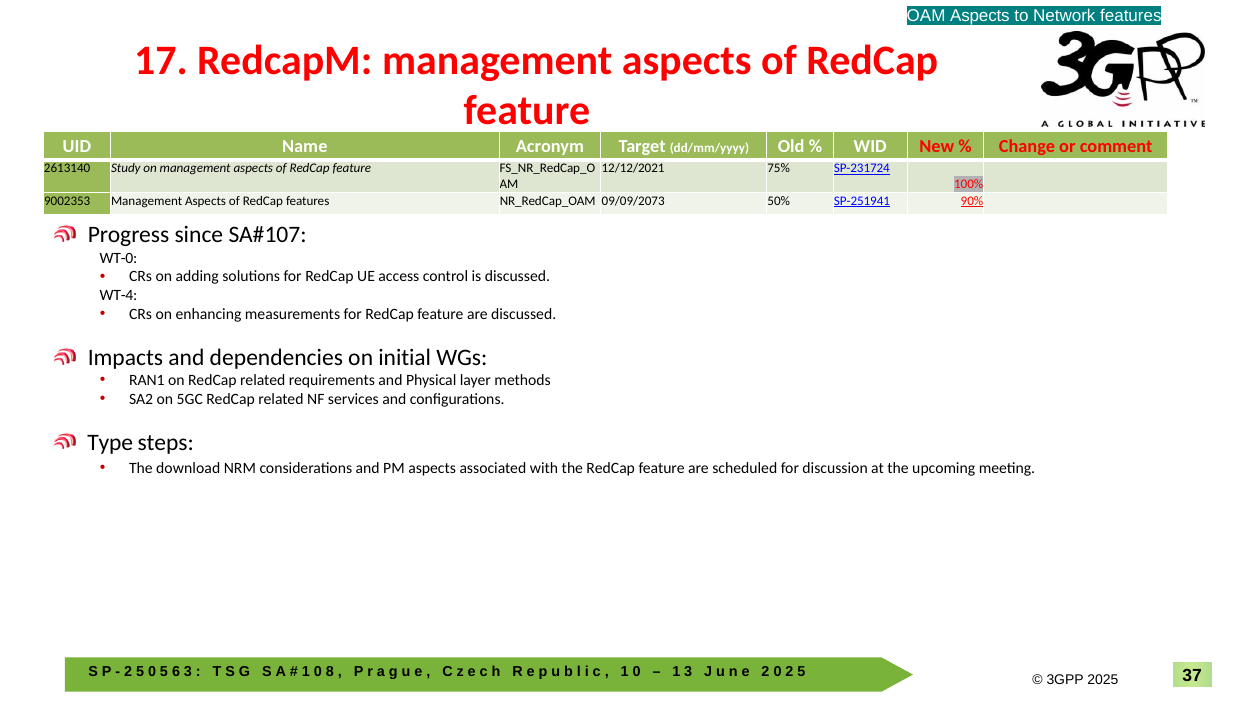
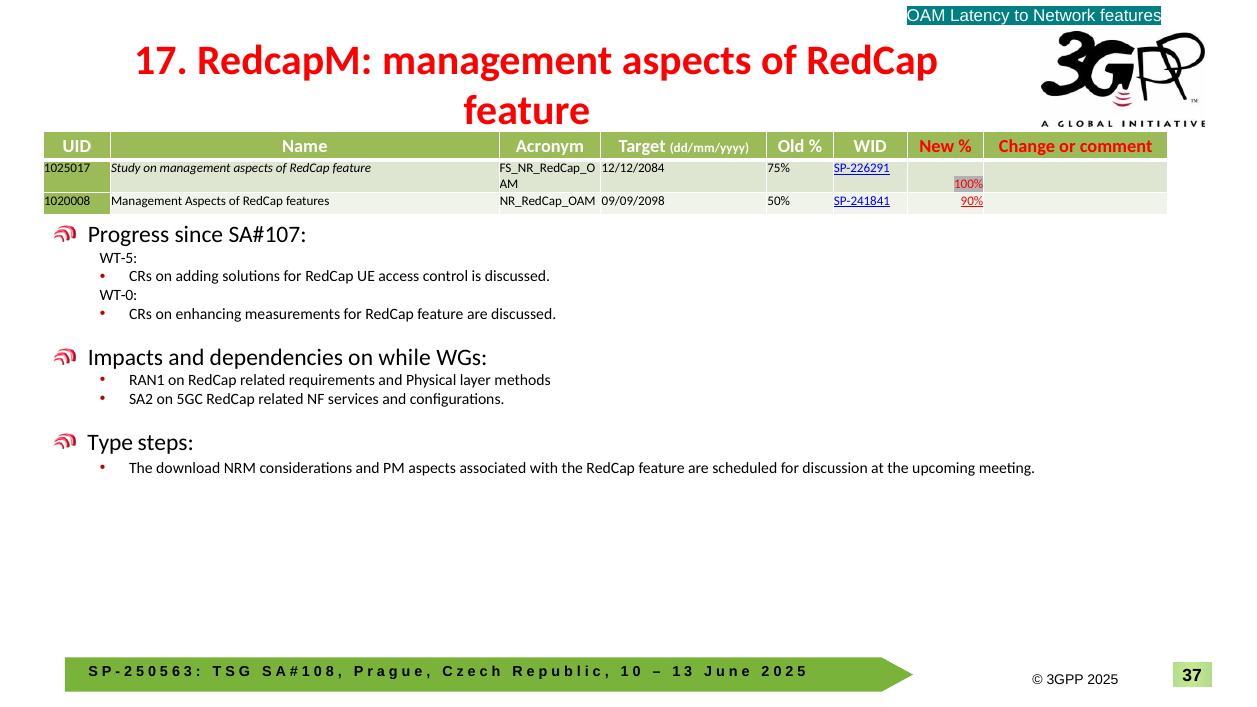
OAM Aspects: Aspects -> Latency
2613140: 2613140 -> 1025017
12/12/2021: 12/12/2021 -> 12/12/2084
SP-231724: SP-231724 -> SP-226291
9002353: 9002353 -> 1020008
09/09/2073: 09/09/2073 -> 09/09/2098
SP-251941: SP-251941 -> SP-241841
WT-0: WT-0 -> WT-5
WT-4: WT-4 -> WT-0
initial: initial -> while
